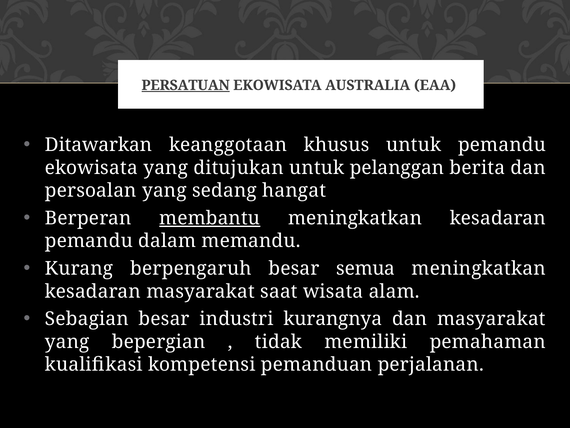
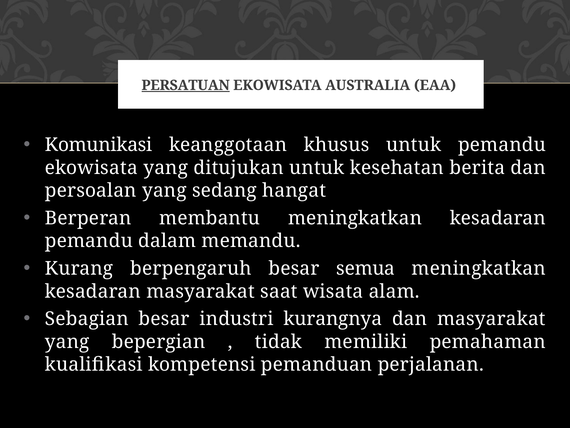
Ditawarkan: Ditawarkan -> Komunikasi
pelanggan: pelanggan -> kesehatan
membantu underline: present -> none
